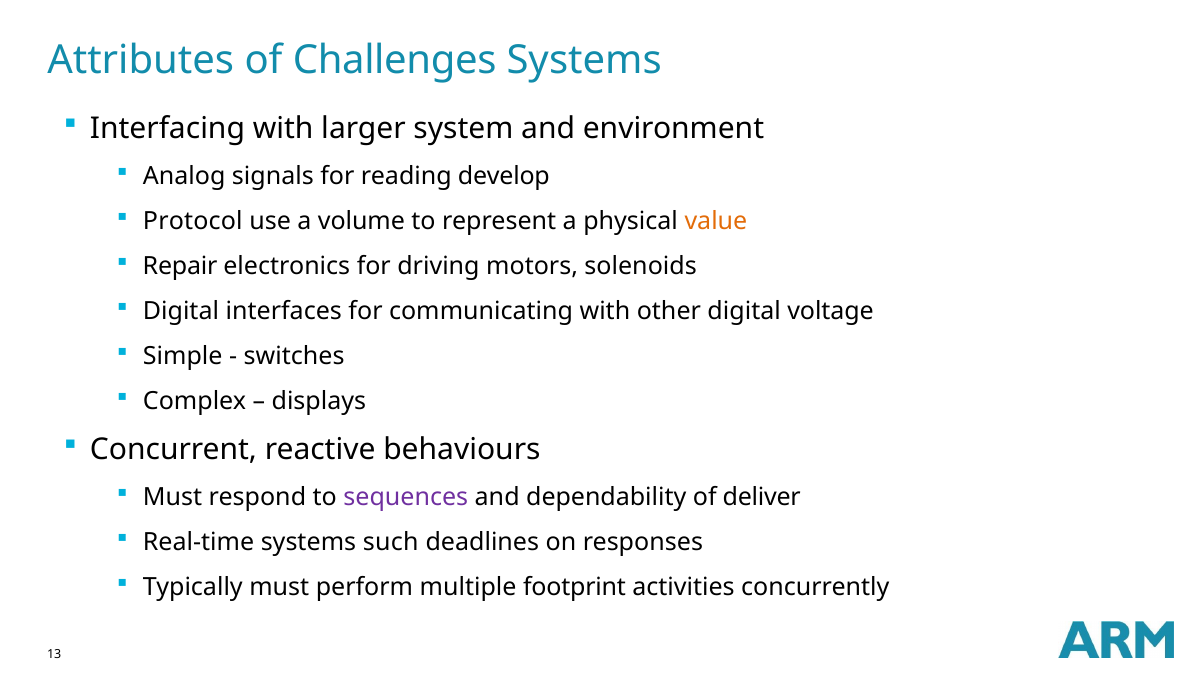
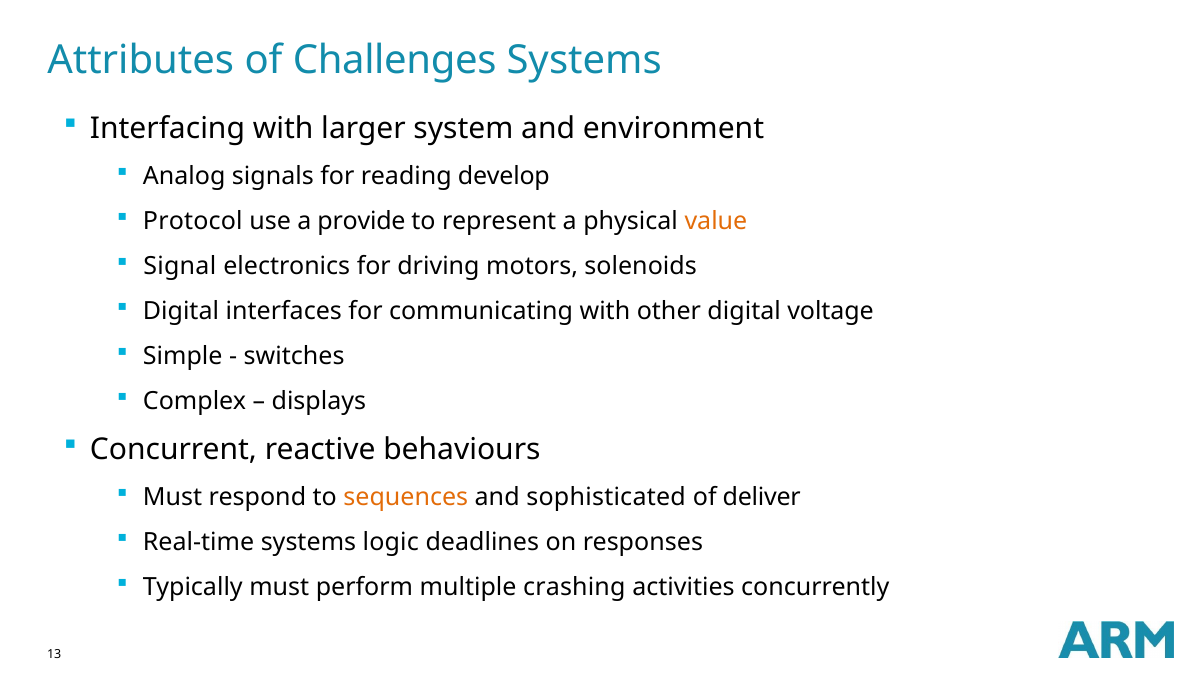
volume: volume -> provide
Repair: Repair -> Signal
sequences colour: purple -> orange
dependability: dependability -> sophisticated
such: such -> logic
footprint: footprint -> crashing
